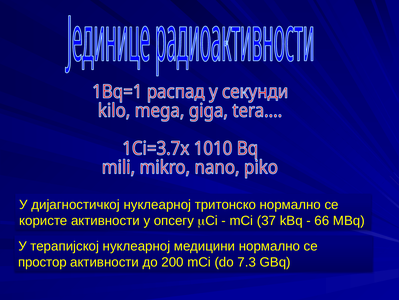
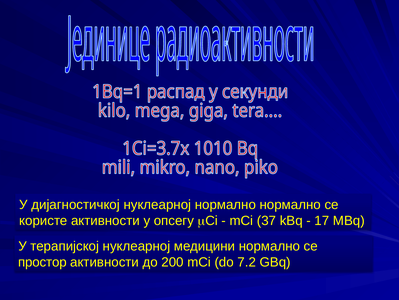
нуклеарној тритонско: тритонско -> нормално
66: 66 -> 17
7.3: 7.3 -> 7.2
